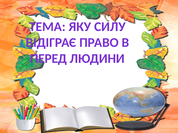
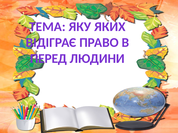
СИЛУ: СИЛУ -> ЯКИХ
